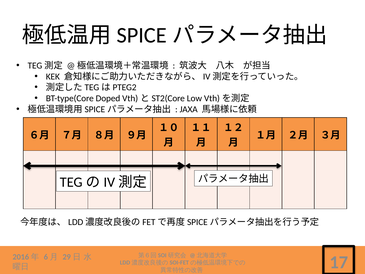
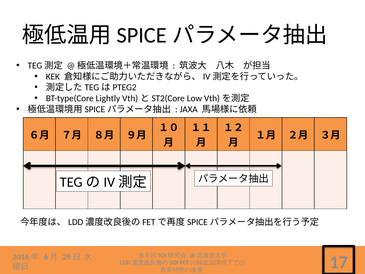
Doped: Doped -> Lightly
